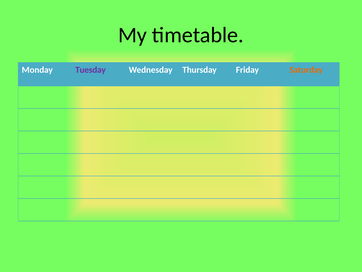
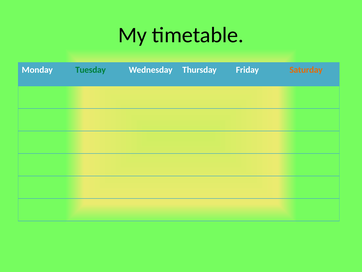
Tuesday colour: purple -> green
